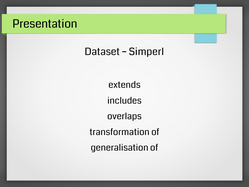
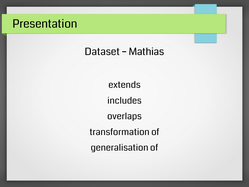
Simperl: Simperl -> Mathias
